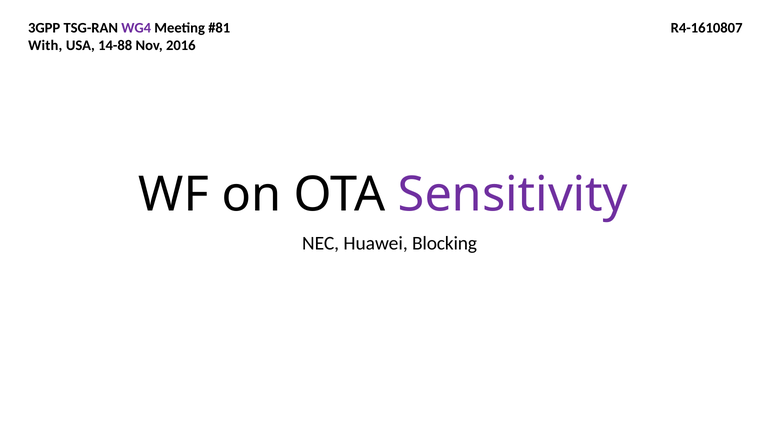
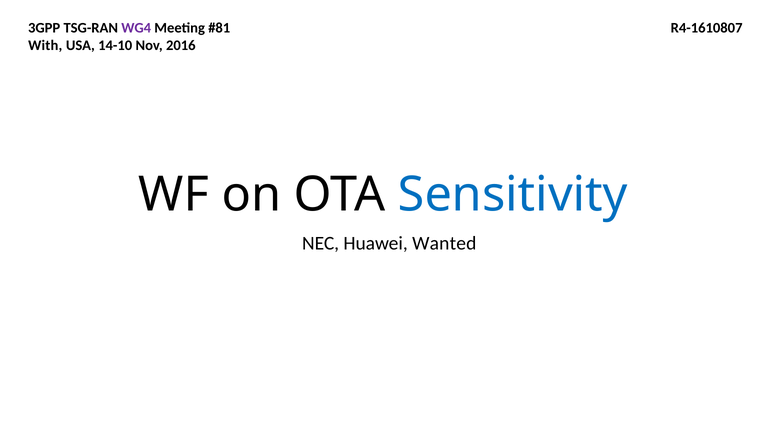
14-88: 14-88 -> 14-10
Sensitivity colour: purple -> blue
Blocking: Blocking -> Wanted
